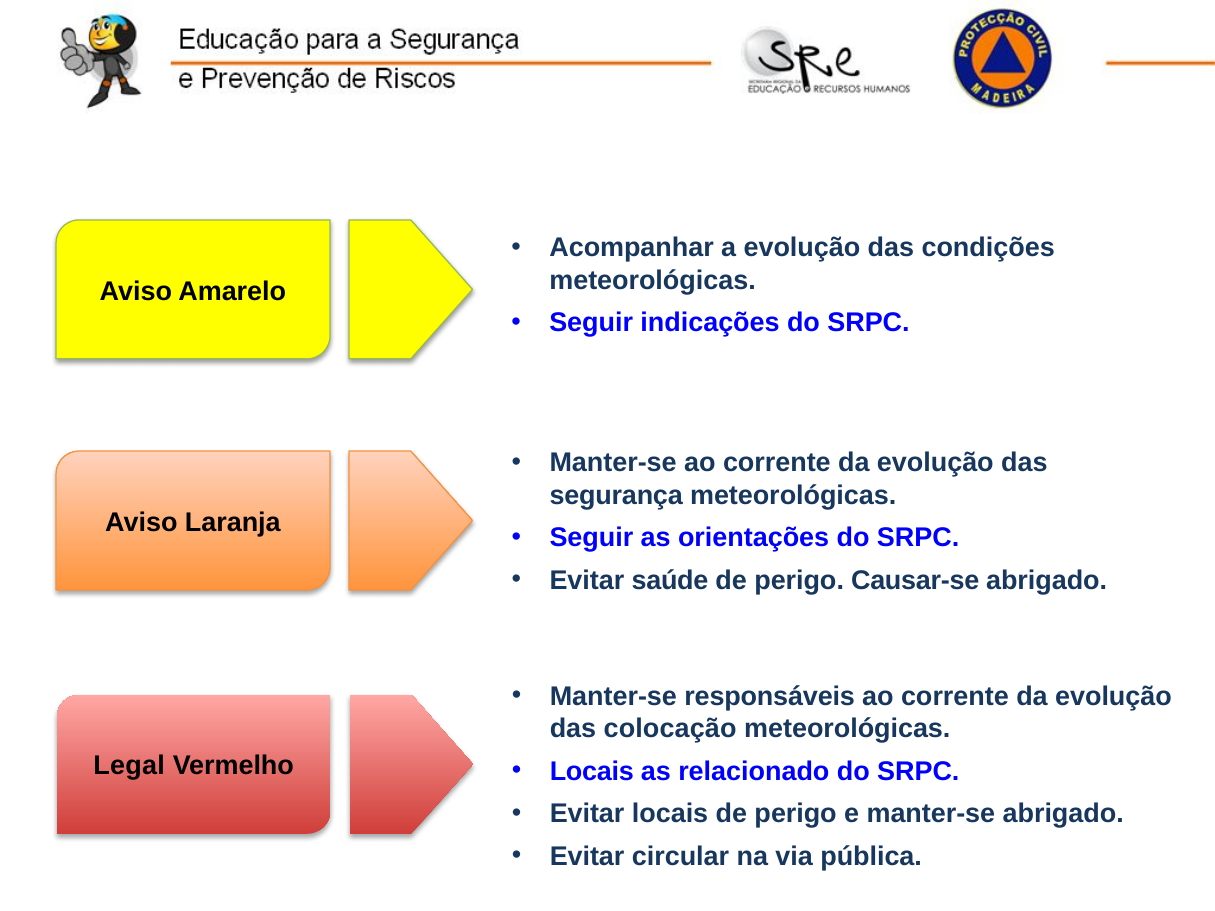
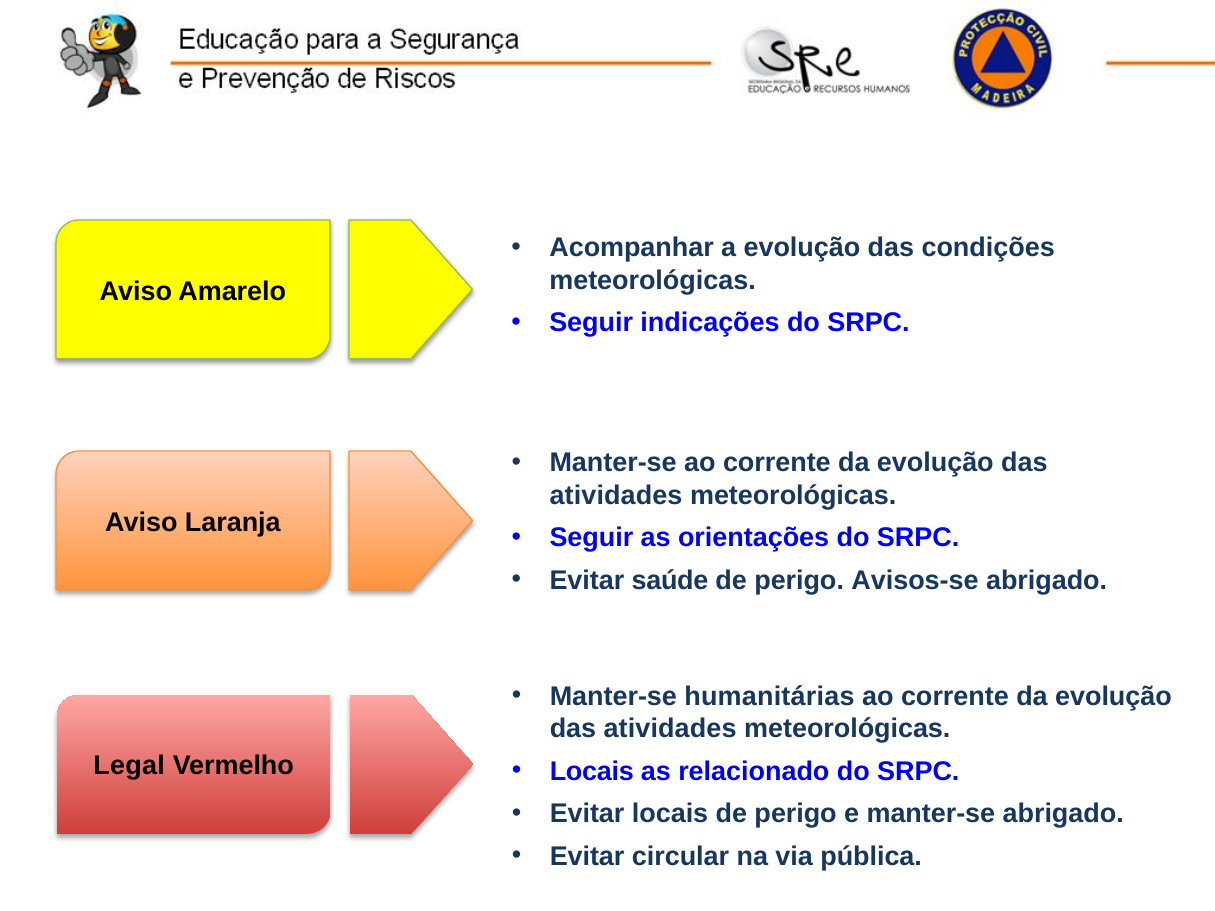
segurança at (616, 495): segurança -> atividades
Causar-se: Causar-se -> Avisos-se
responsáveis: responsáveis -> humanitárias
colocação at (670, 729): colocação -> atividades
